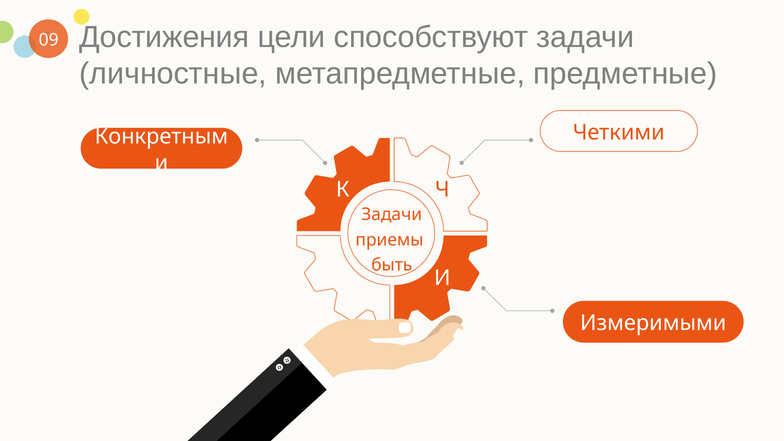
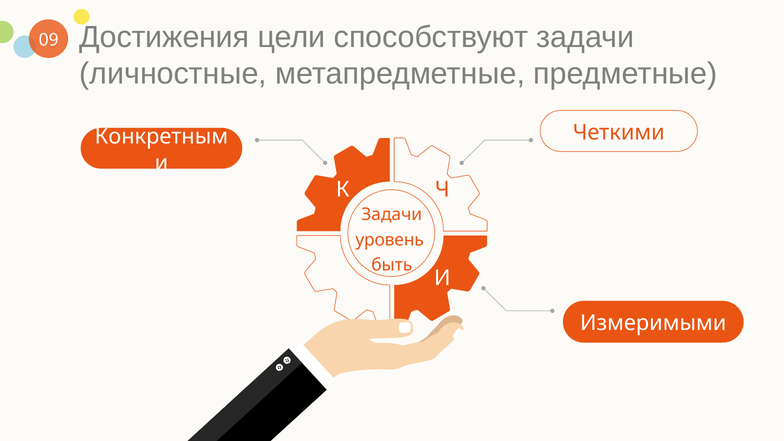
приемы: приемы -> уровень
